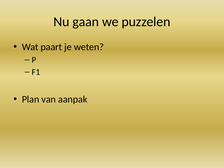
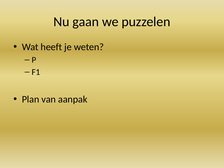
paart: paart -> heeft
